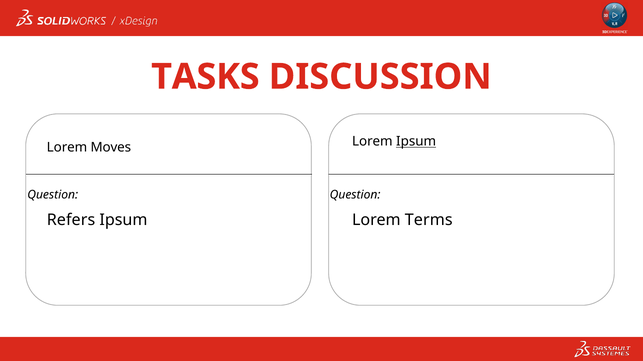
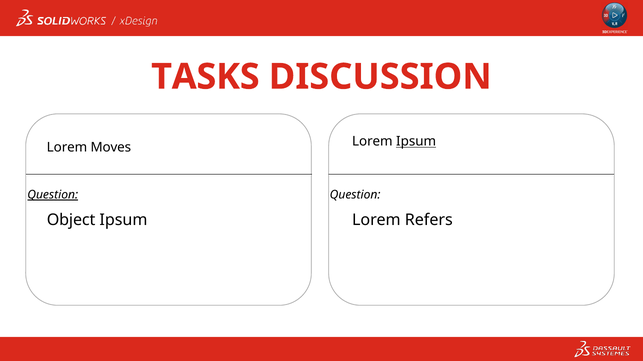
Question at (53, 195) underline: none -> present
Refers: Refers -> Object
Terms: Terms -> Refers
